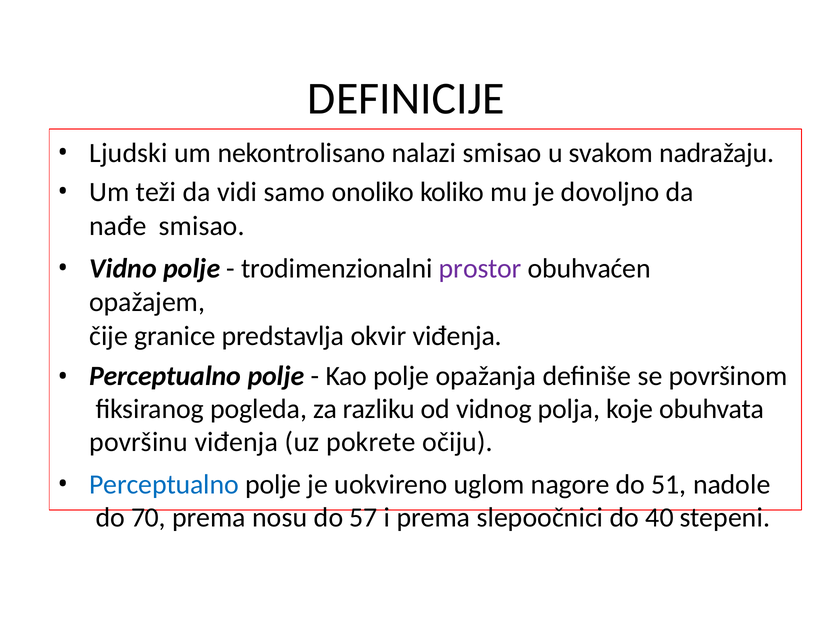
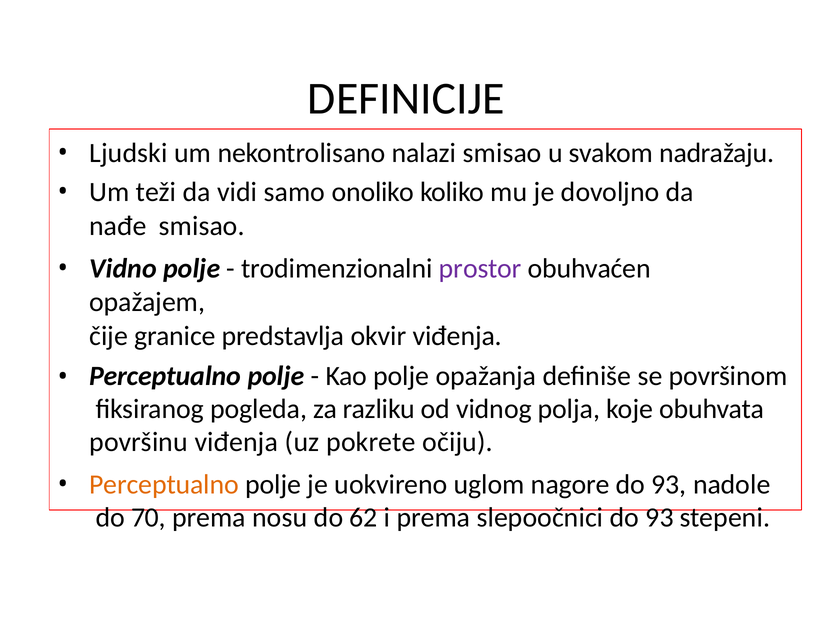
Perceptualno at (164, 484) colour: blue -> orange
nagore do 51: 51 -> 93
57: 57 -> 62
slepoočnici do 40: 40 -> 93
